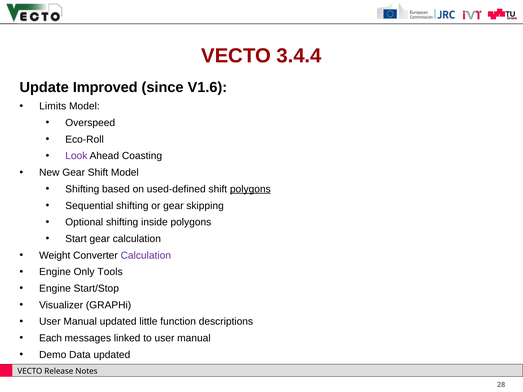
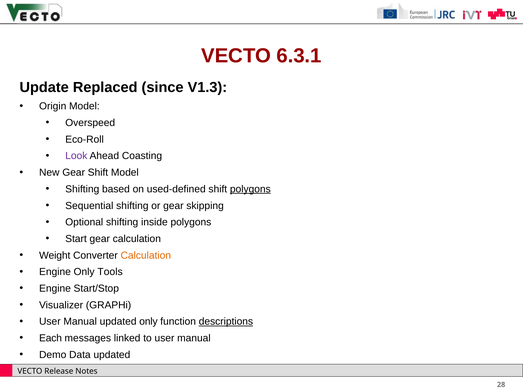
3.4.4: 3.4.4 -> 6.3.1
Improved: Improved -> Replaced
V1.6: V1.6 -> V1.3
Limits: Limits -> Origin
Calculation at (146, 256) colour: purple -> orange
updated little: little -> only
descriptions underline: none -> present
